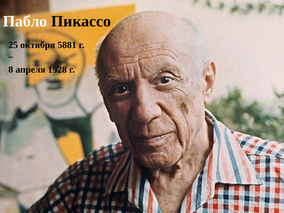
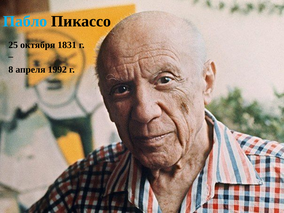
Пабло colour: white -> light blue
5881: 5881 -> 1831
1928: 1928 -> 1992
